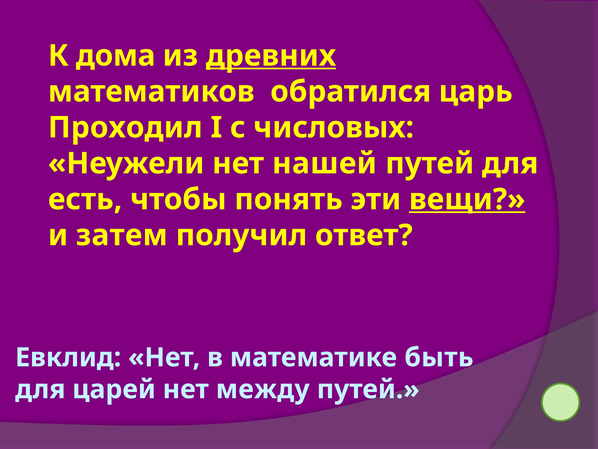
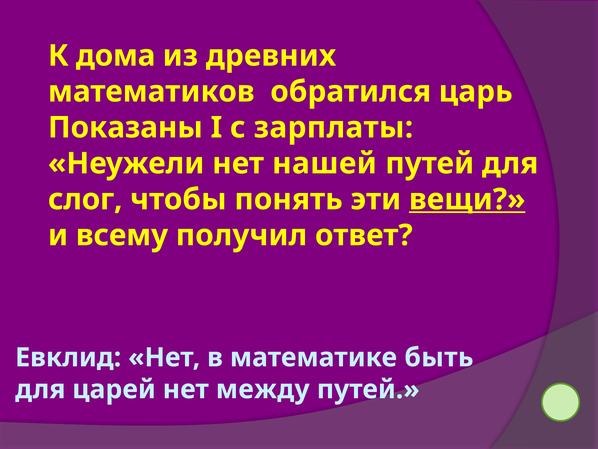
древних underline: present -> none
Проходил: Проходил -> Показаны
числовых: числовых -> зарплаты
есть: есть -> слог
затем: затем -> всему
